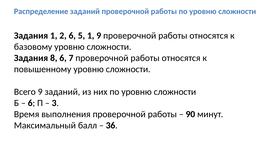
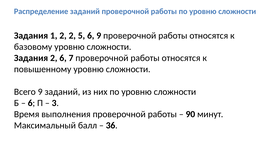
2 6: 6 -> 2
5 1: 1 -> 6
Задания 8: 8 -> 2
